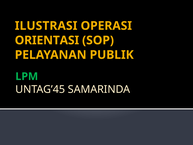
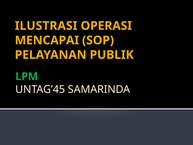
ORIENTASI: ORIENTASI -> MENCAPAI
